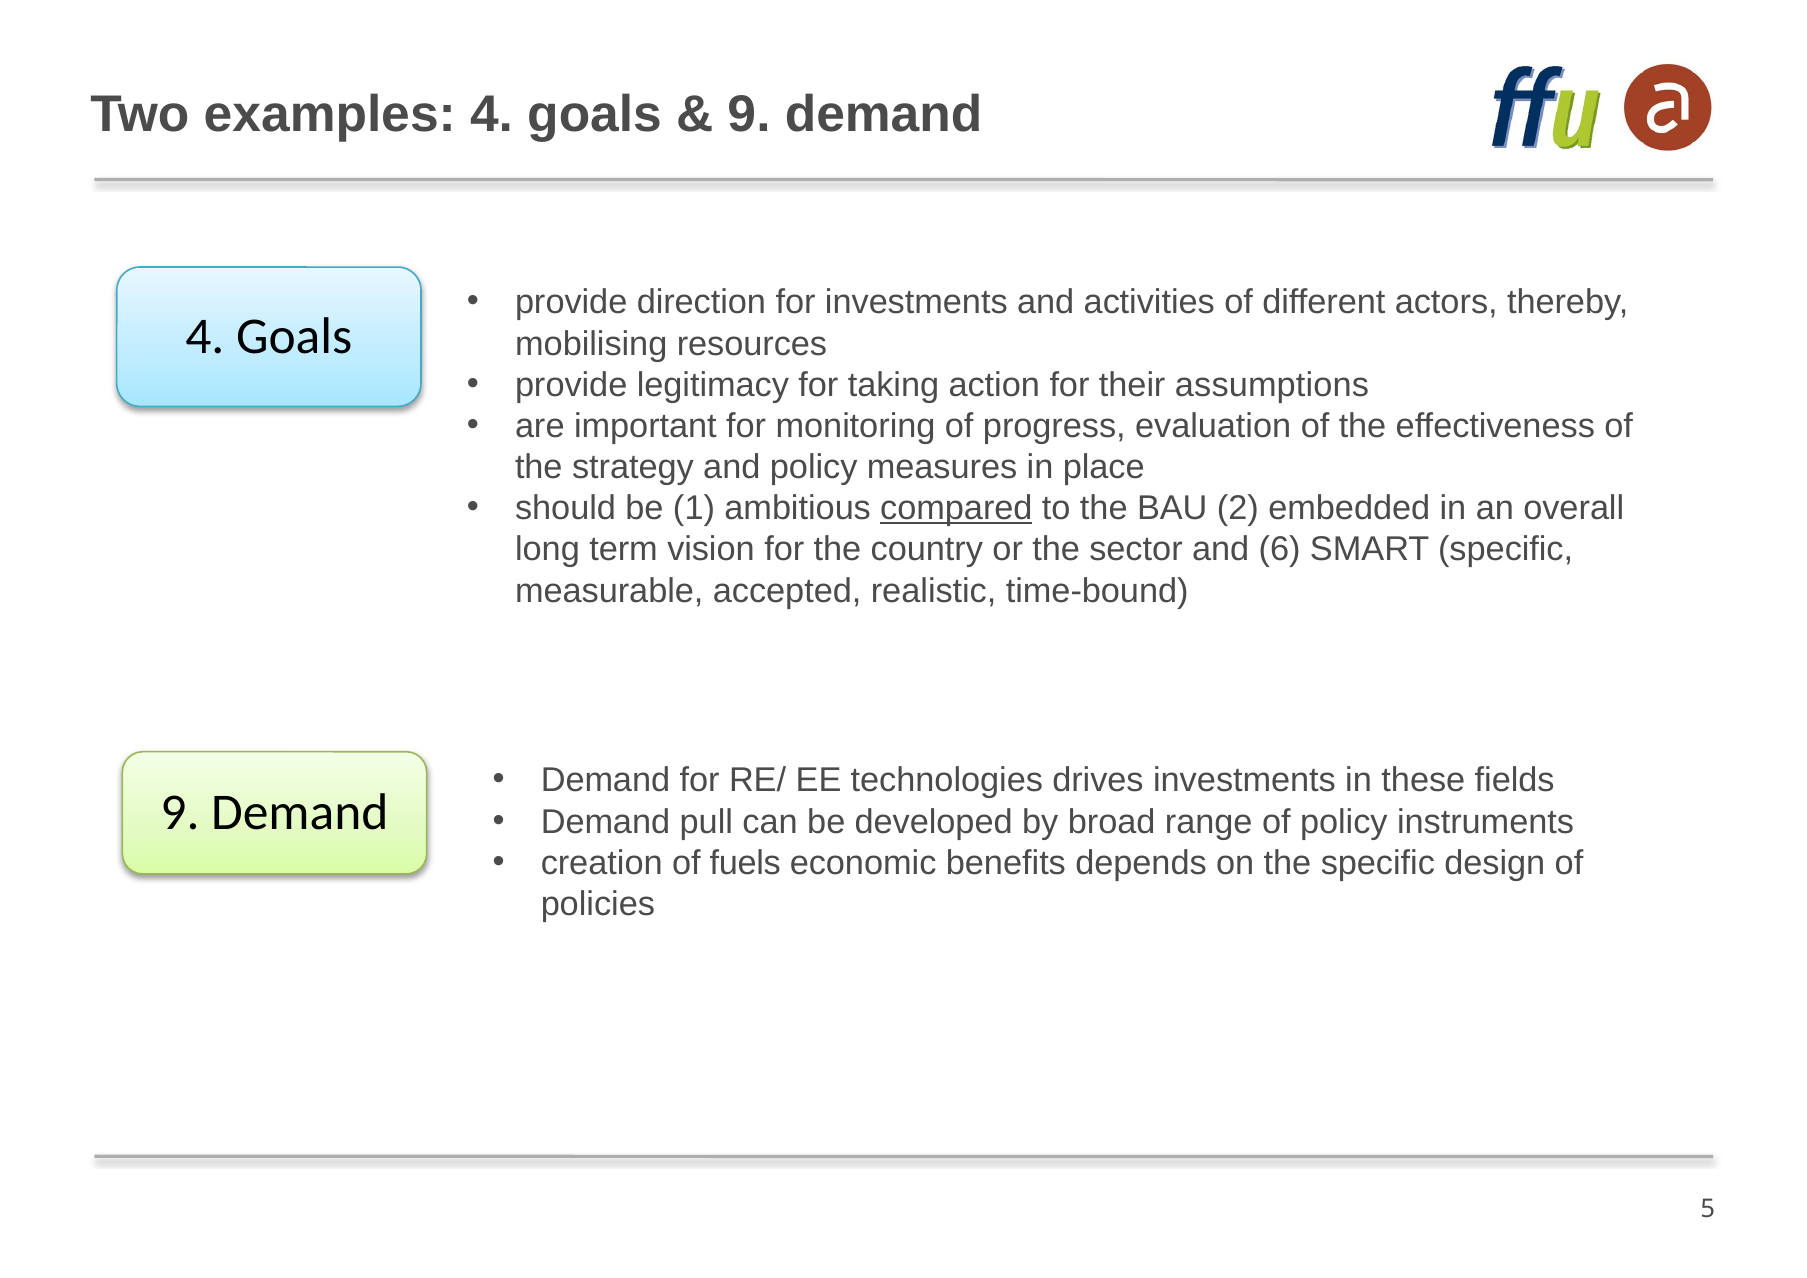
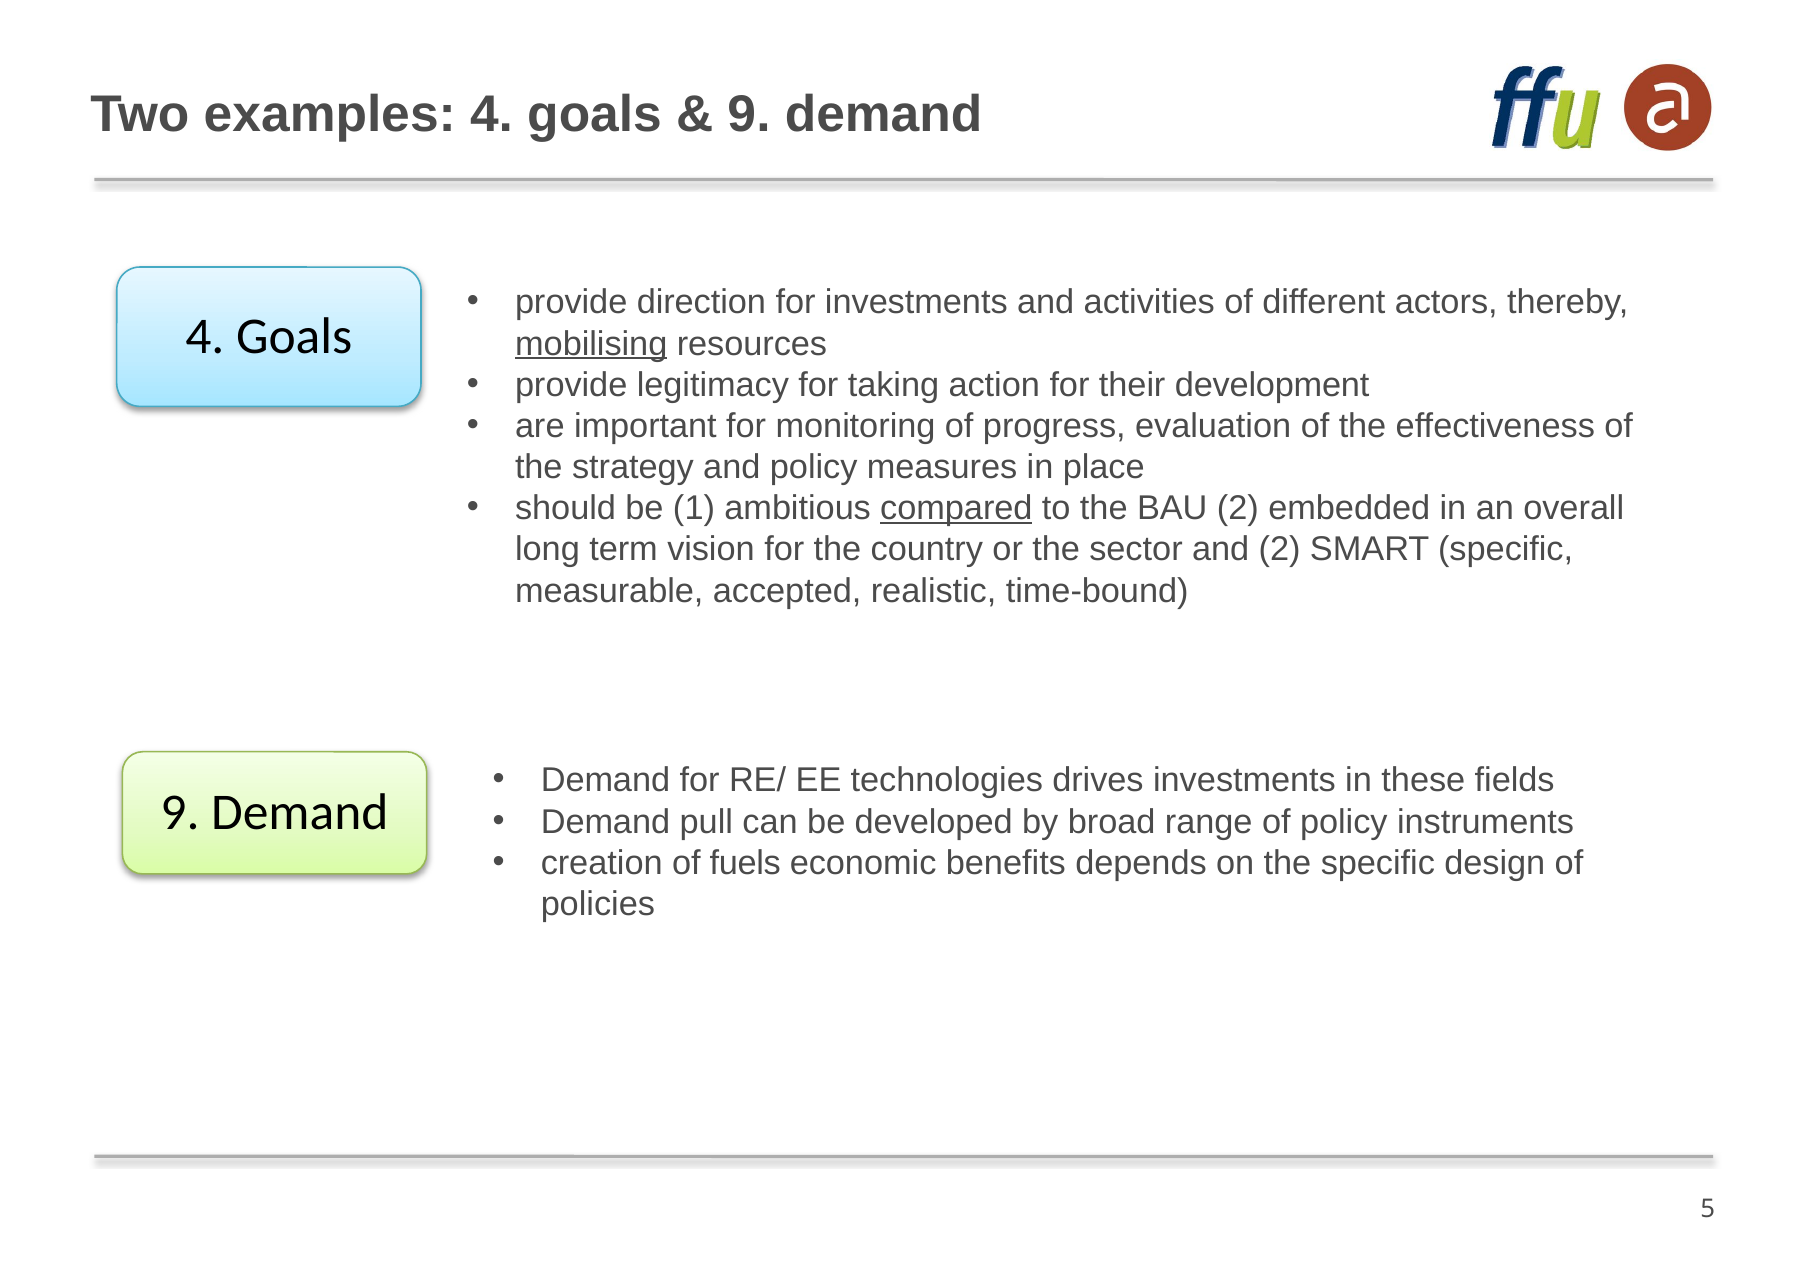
mobilising underline: none -> present
assumptions: assumptions -> development
and 6: 6 -> 2
